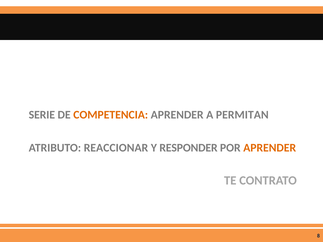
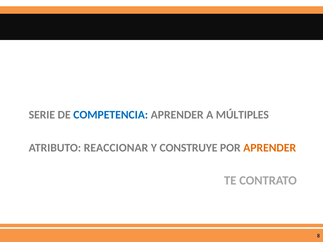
COMPETENCIA colour: orange -> blue
PERMITAN: PERMITAN -> MÚLTIPLES
RESPONDER: RESPONDER -> CONSTRUYE
